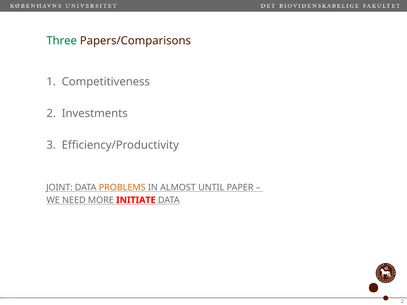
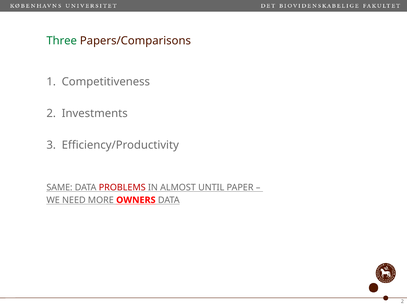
JOINT: JOINT -> SAME
PROBLEMS colour: orange -> red
INITIATE: INITIATE -> OWNERS
